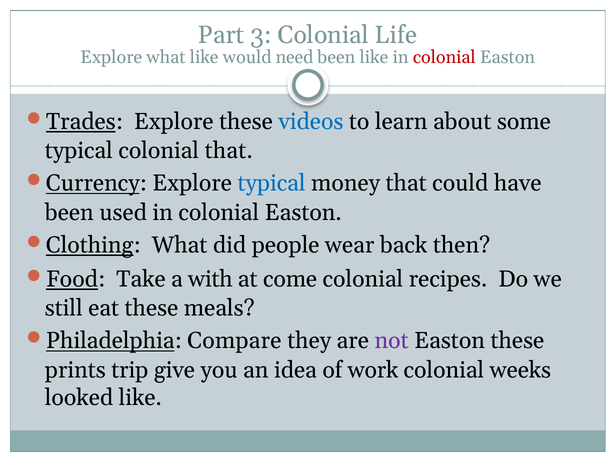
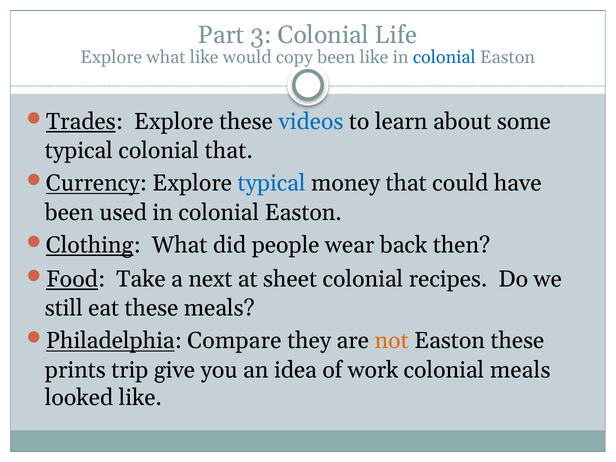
need: need -> copy
colonial at (444, 57) colour: red -> blue
with: with -> next
come: come -> sheet
not colour: purple -> orange
colonial weeks: weeks -> meals
